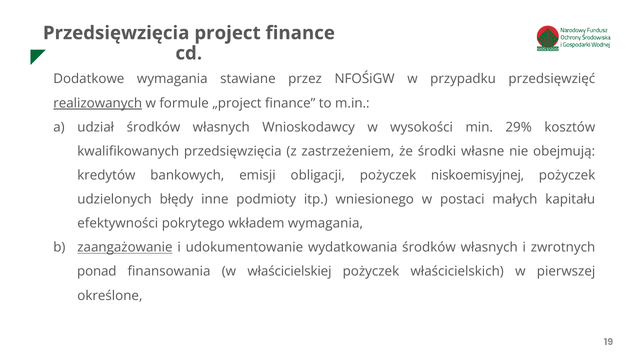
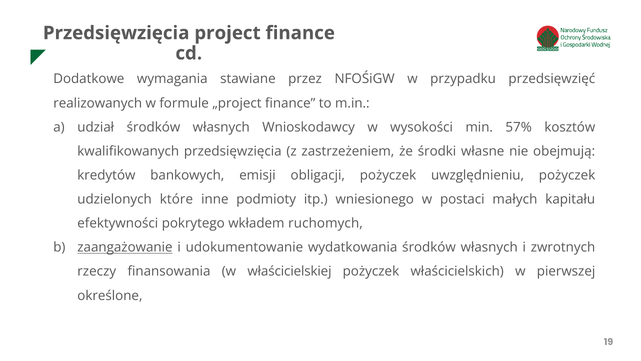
realizowanych underline: present -> none
29%: 29% -> 57%
niskoemisyjnej: niskoemisyjnej -> uwzględnieniu
błędy: błędy -> które
wkładem wymagania: wymagania -> ruchomych
ponad: ponad -> rzeczy
